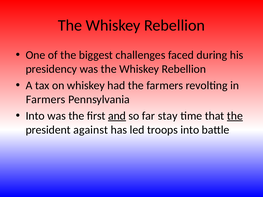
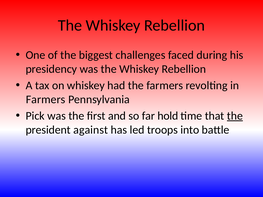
Into at (35, 116): Into -> Pick
and underline: present -> none
stay: stay -> hold
